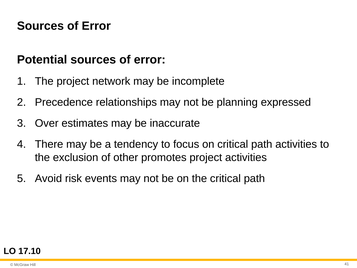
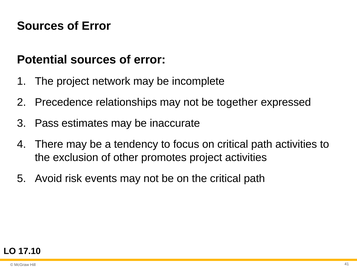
planning: planning -> together
Over: Over -> Pass
